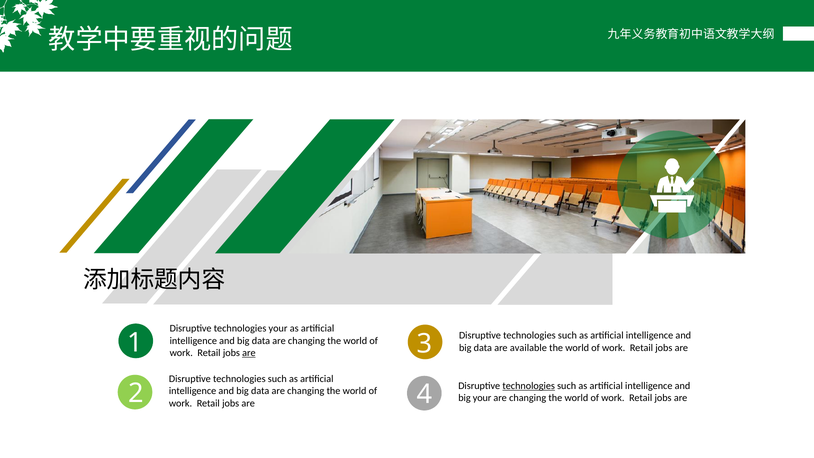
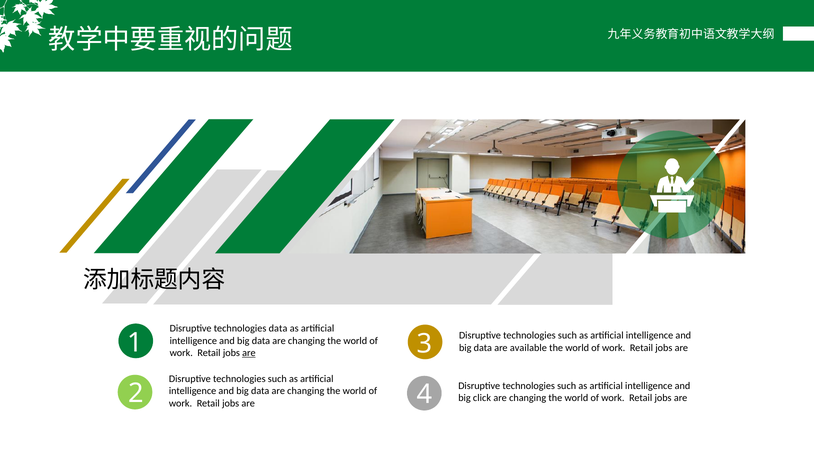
technologies your: your -> data
technologies at (529, 386) underline: present -> none
big your: your -> click
